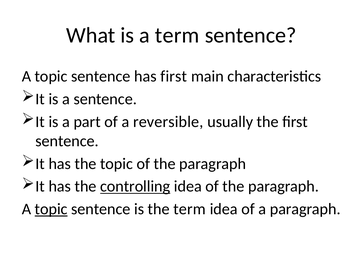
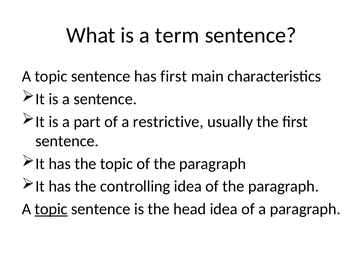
reversible: reversible -> restrictive
controlling underline: present -> none
the term: term -> head
